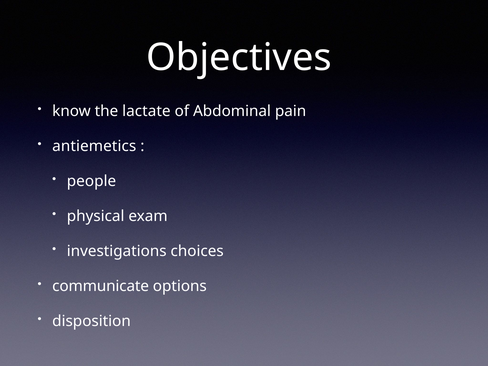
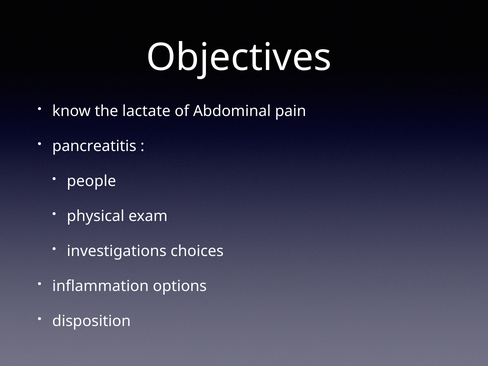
antiemetics: antiemetics -> pancreatitis
communicate: communicate -> inflammation
